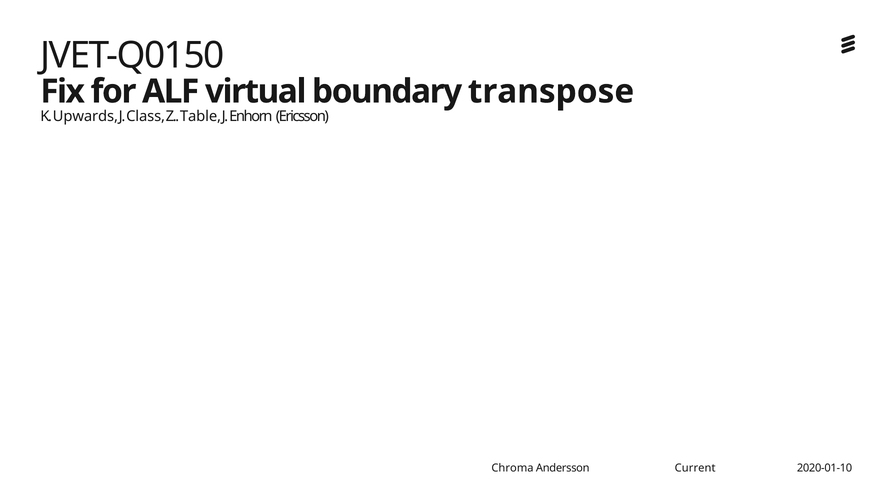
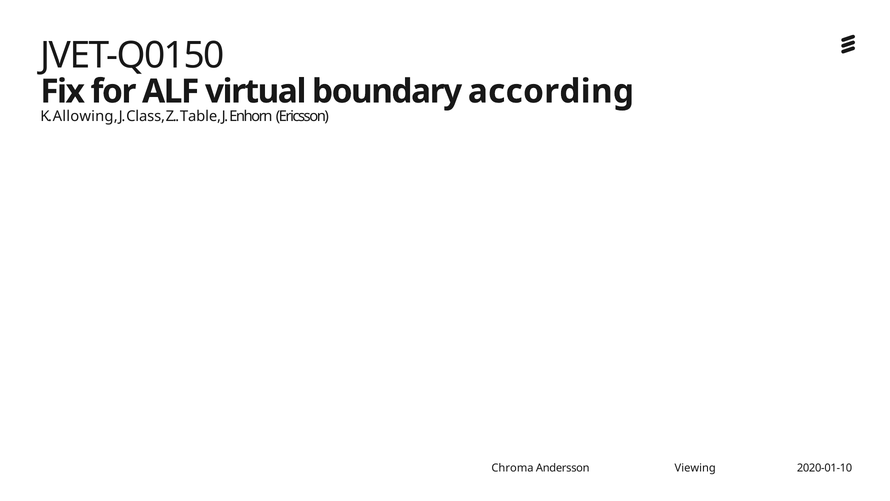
transpose: transpose -> according
Upwards: Upwards -> Allowing
Current: Current -> Viewing
